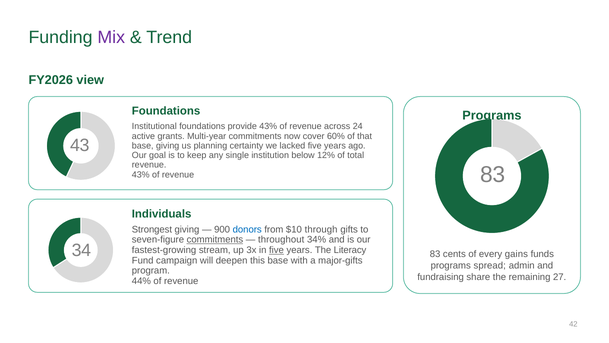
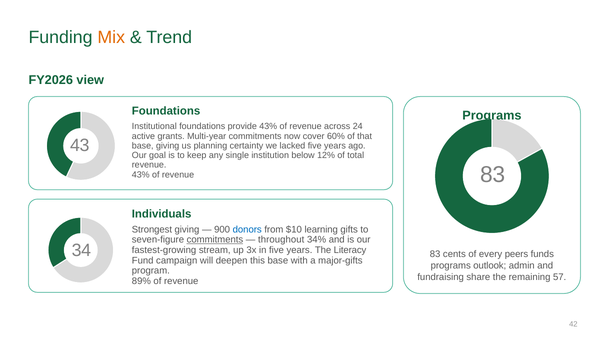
Mix colour: purple -> orange
through: through -> learning
five at (276, 250) underline: present -> none
gains: gains -> peers
spread: spread -> outlook
27: 27 -> 57
44%: 44% -> 89%
